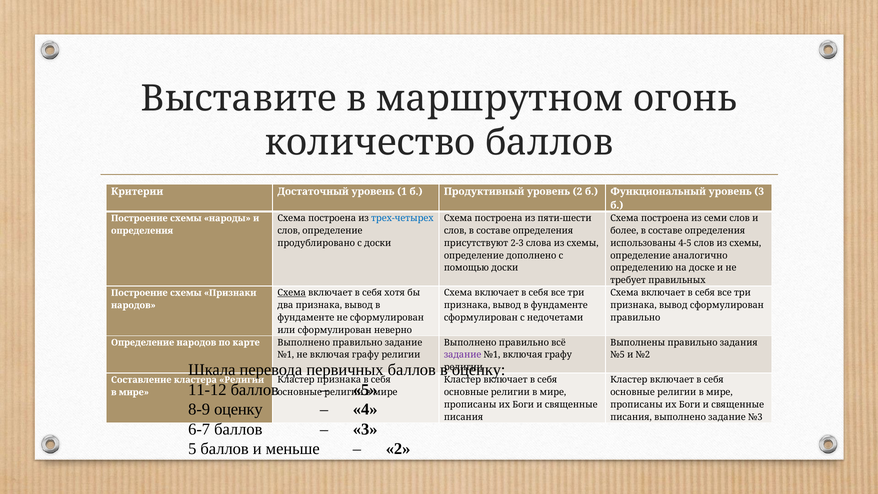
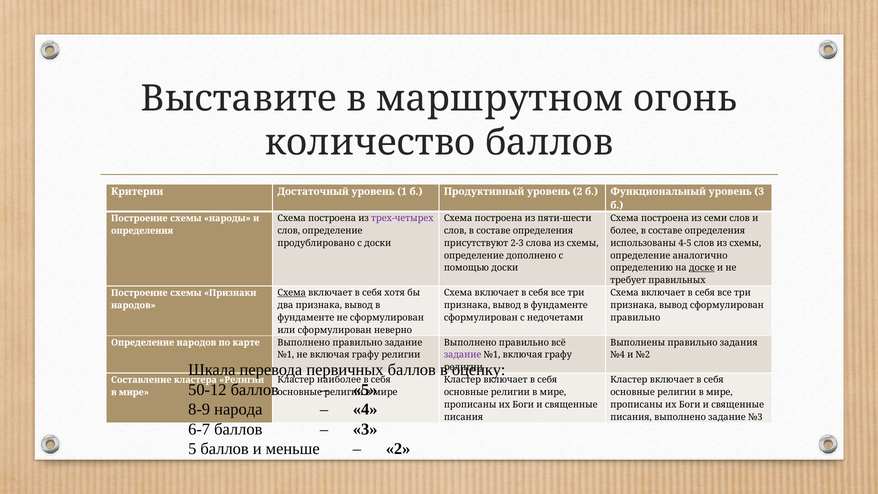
трех-четырех colour: blue -> purple
доске underline: none -> present
№5: №5 -> №4
Кластер признака: признака -> наиболее
11-12: 11-12 -> 50-12
8-9 оценку: оценку -> народа
